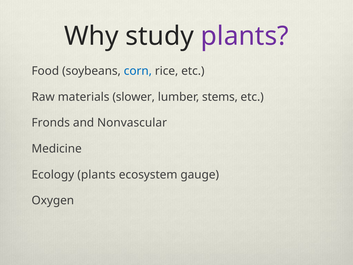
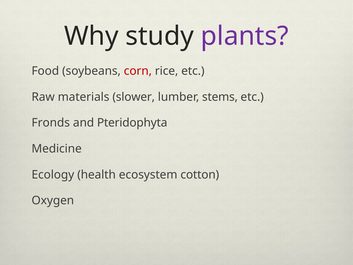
corn colour: blue -> red
Nonvascular: Nonvascular -> Pteridophyta
Ecology plants: plants -> health
gauge: gauge -> cotton
